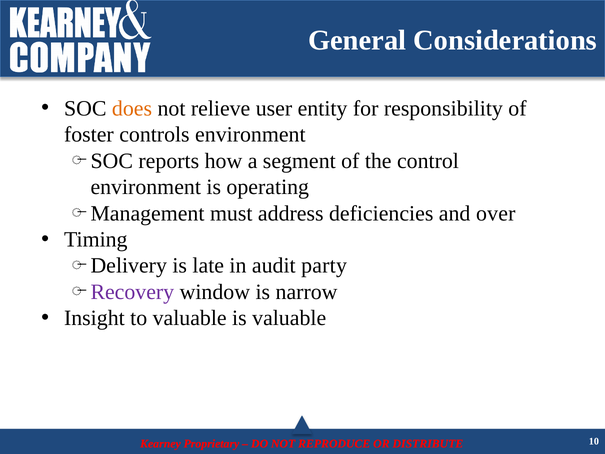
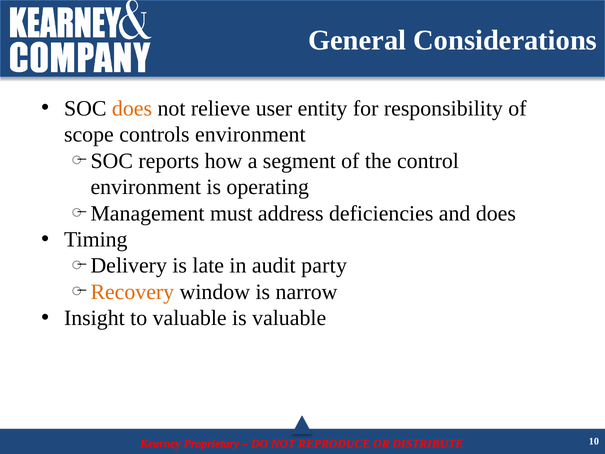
foster: foster -> scope
and over: over -> does
Recovery colour: purple -> orange
